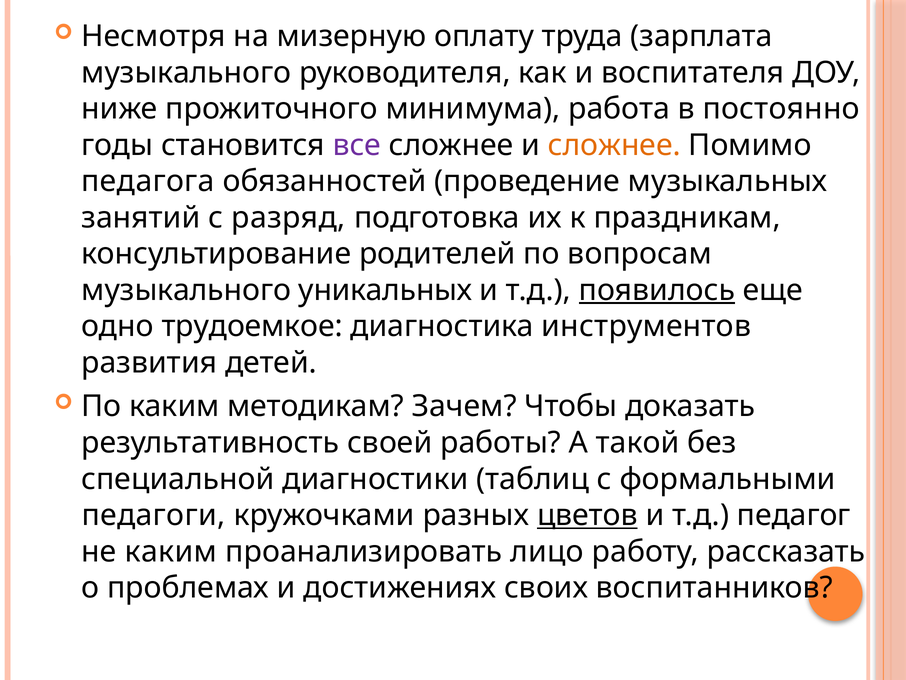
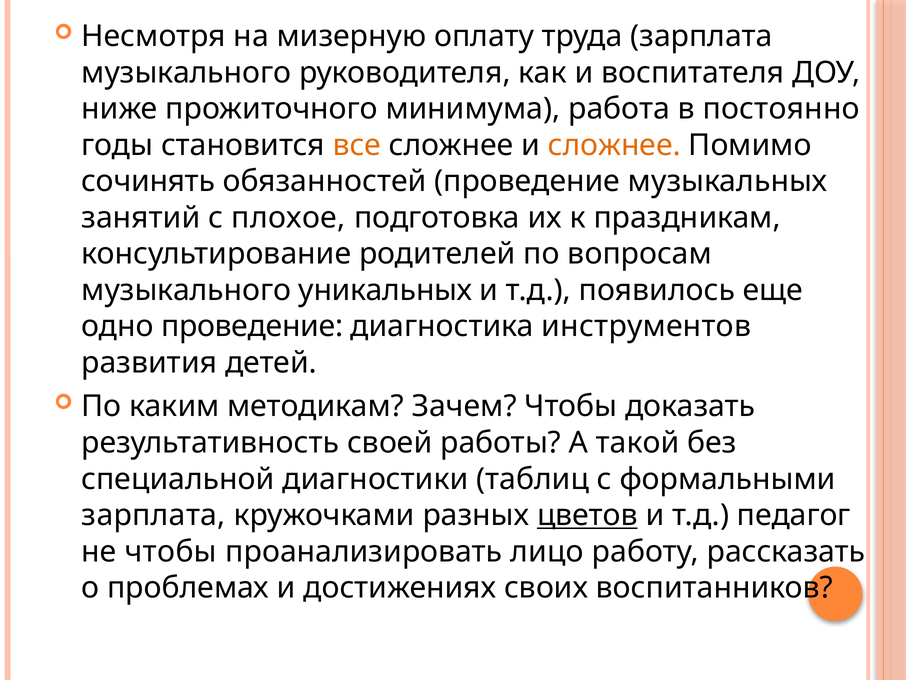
все colour: purple -> orange
педагога: педагога -> сочинять
разряд: разряд -> плохое
появилось underline: present -> none
одно трудоемкое: трудоемкое -> проведение
педагоги at (154, 515): педагоги -> зарплата
не каким: каким -> чтобы
